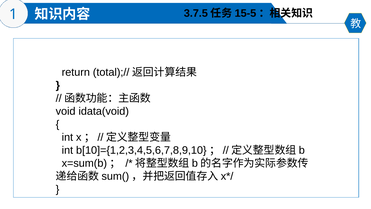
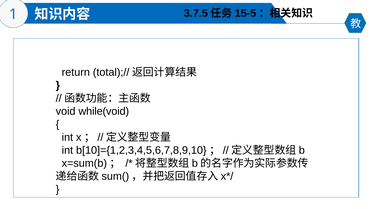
idata(void: idata(void -> while(void
